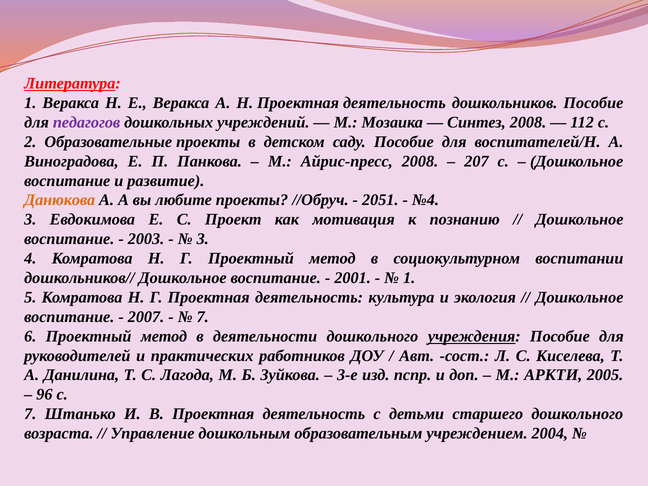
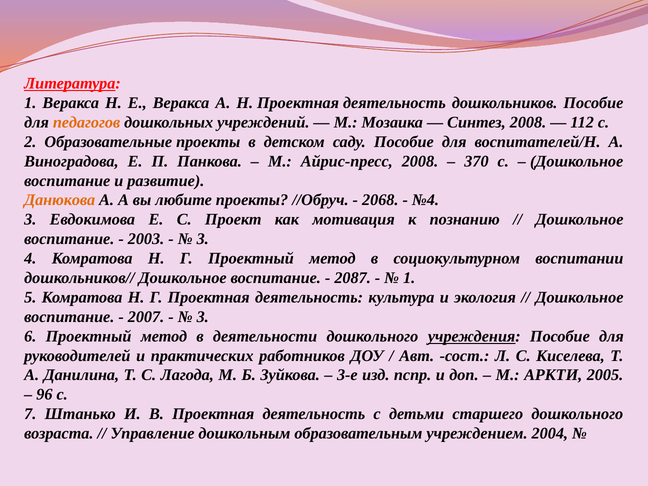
педагогов colour: purple -> orange
207: 207 -> 370
2051: 2051 -> 2068
2001: 2001 -> 2087
7 at (203, 317): 7 -> 3
